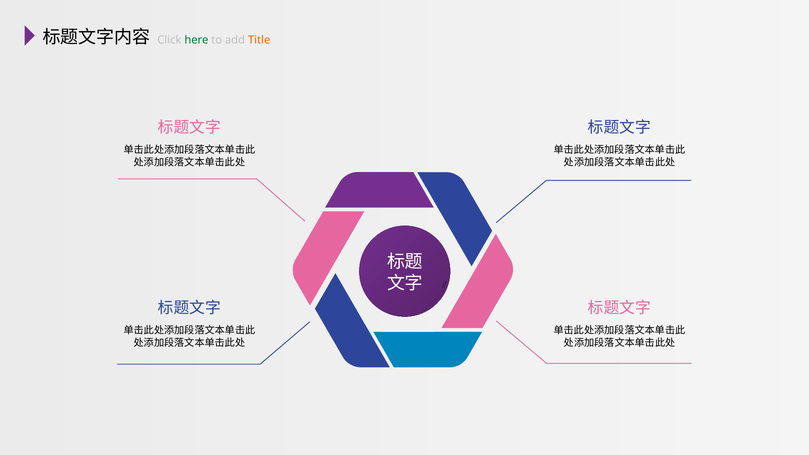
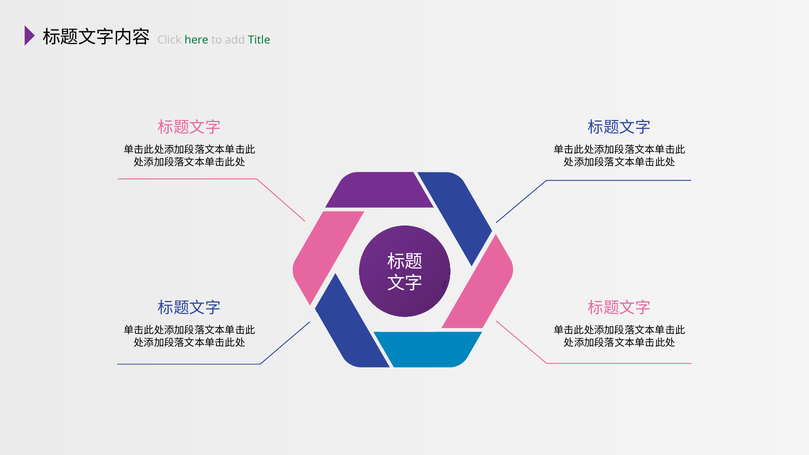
Title colour: orange -> green
